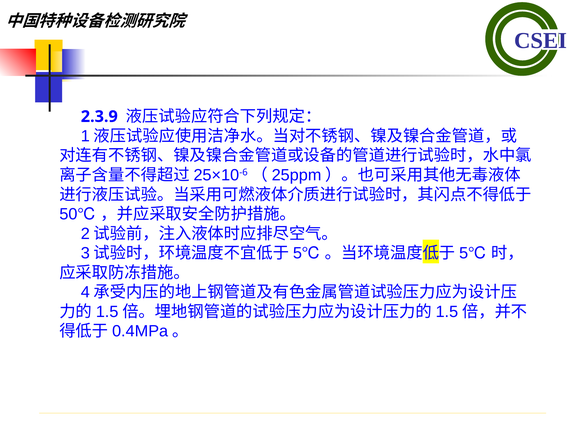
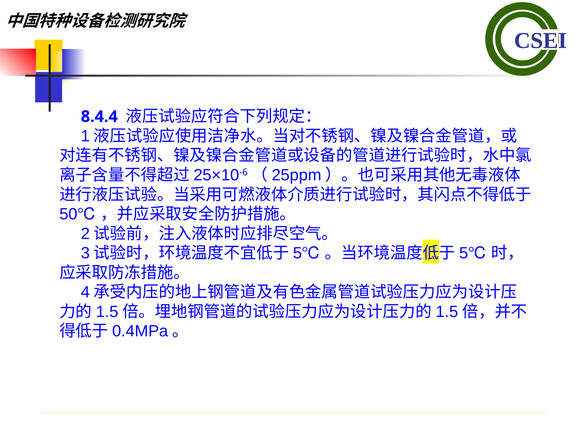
2.3.9: 2.3.9 -> 8.4.4
